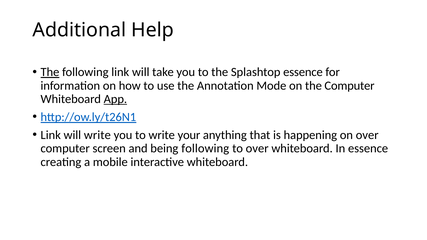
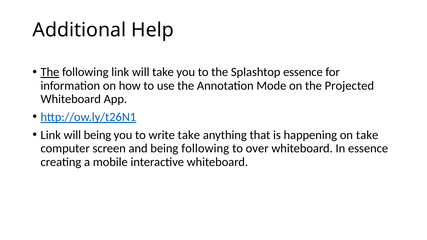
the Computer: Computer -> Projected
App underline: present -> none
will write: write -> being
write your: your -> take
on over: over -> take
